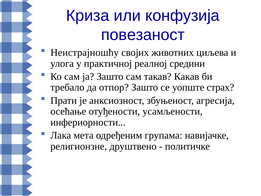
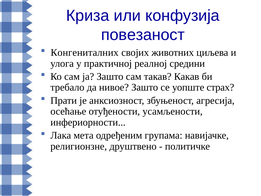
Неистрајношћу: Неистрајношћу -> Конгениталних
отпор: отпор -> нивое
